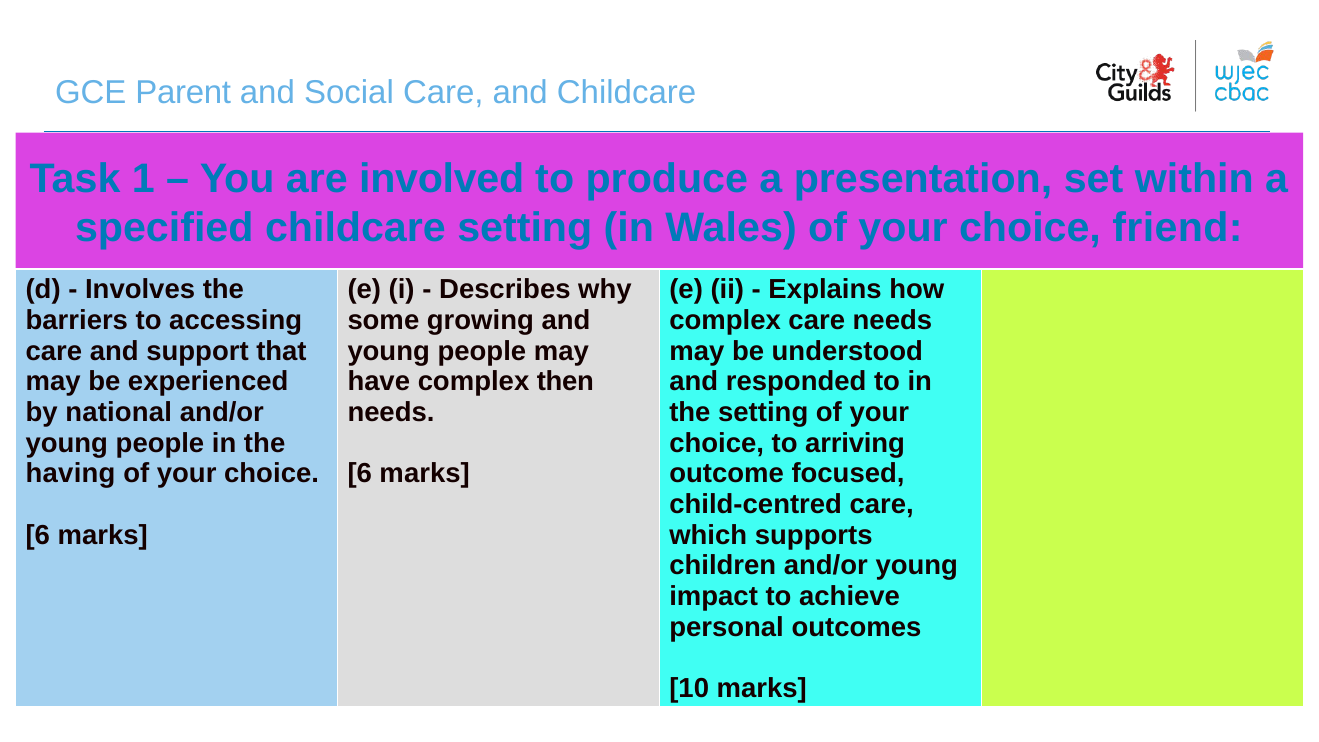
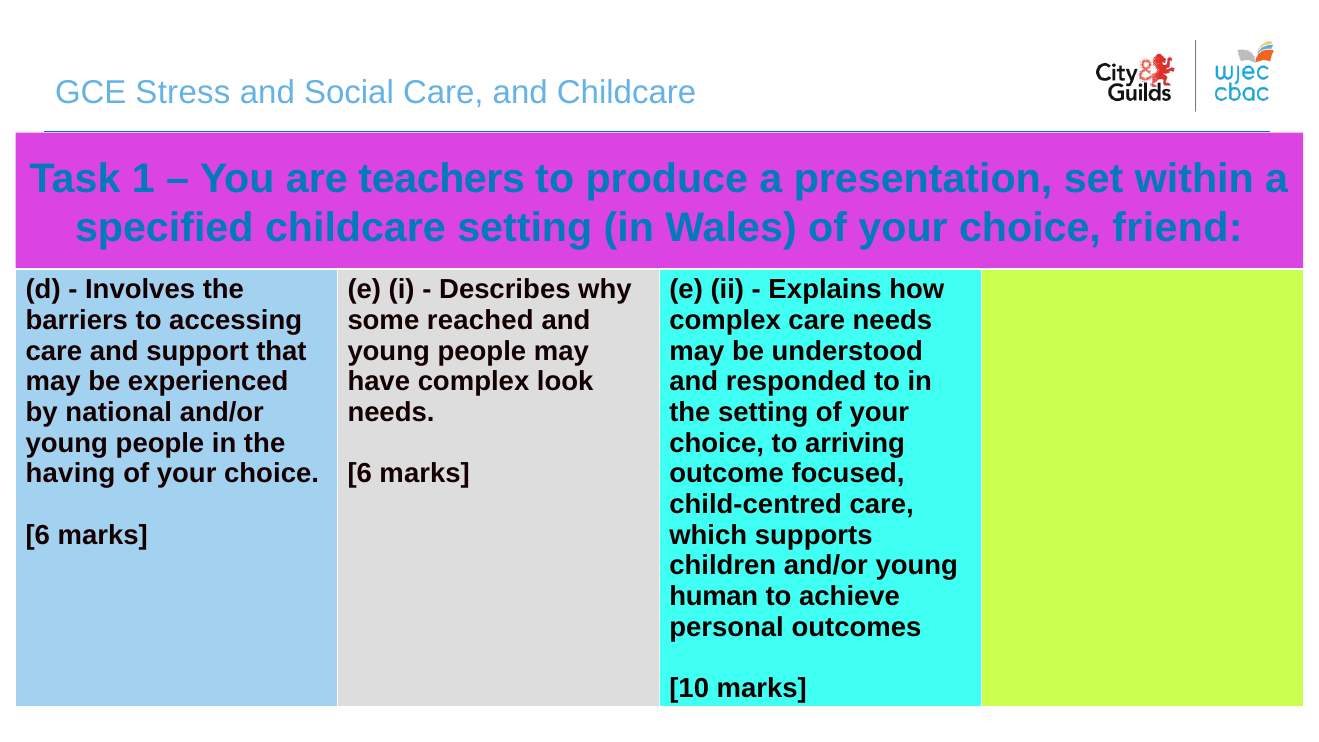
Parent: Parent -> Stress
involved: involved -> teachers
growing: growing -> reached
then: then -> look
impact: impact -> human
